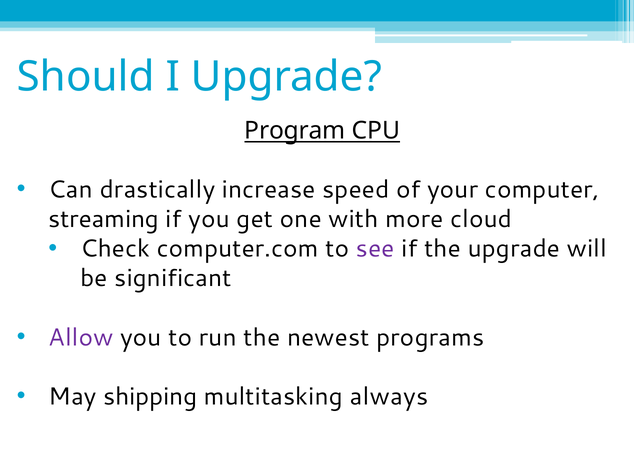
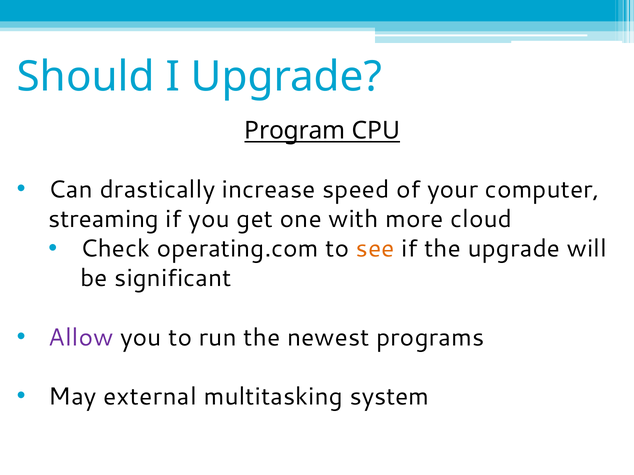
computer.com: computer.com -> operating.com
see colour: purple -> orange
shipping: shipping -> external
always: always -> system
